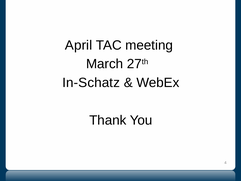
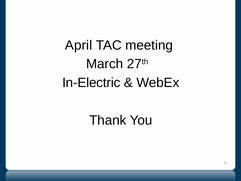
In-Schatz: In-Schatz -> In-Electric
